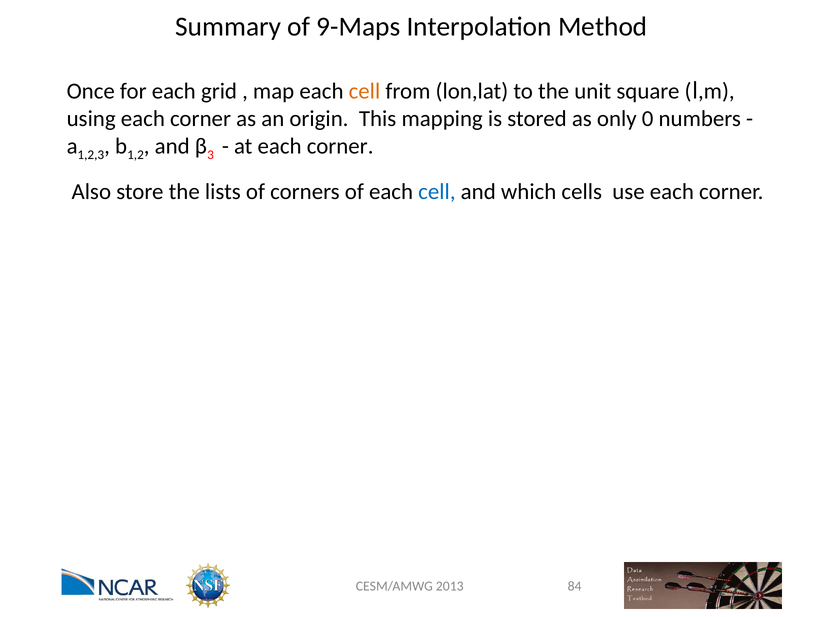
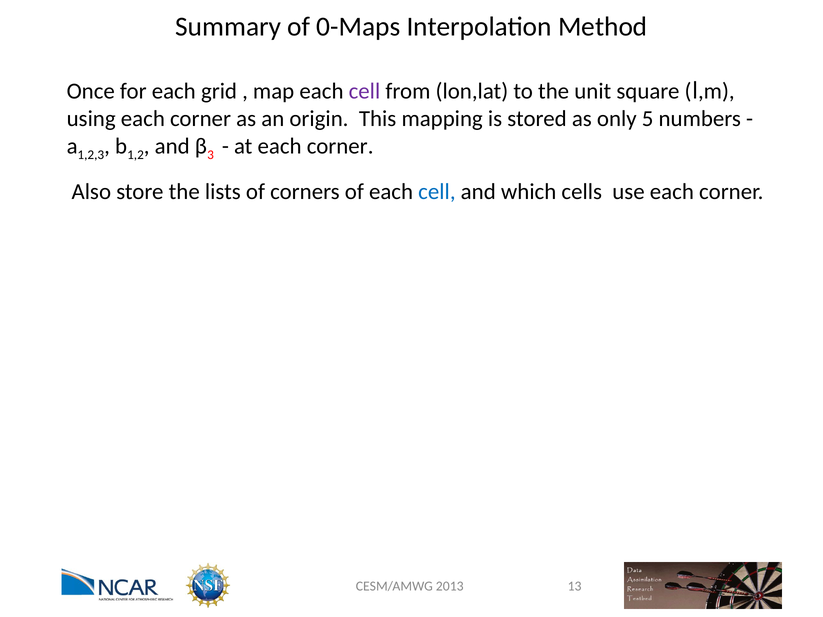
9-Maps: 9-Maps -> 0-Maps
cell at (364, 91) colour: orange -> purple
0: 0 -> 5
84: 84 -> 13
